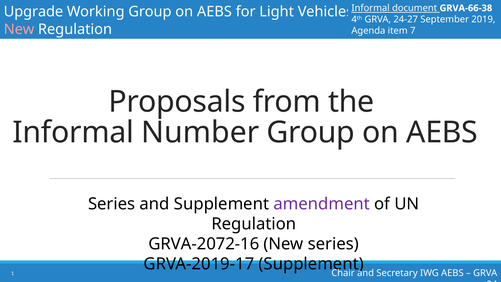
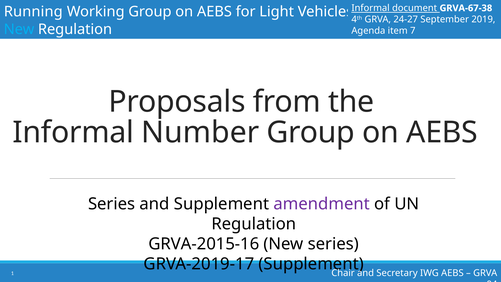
GRVA-66-38: GRVA-66-38 -> GRVA-67-38
Upgrade: Upgrade -> Running
New at (19, 29) colour: pink -> light blue
GRVA-2072-16: GRVA-2072-16 -> GRVA-2015-16
